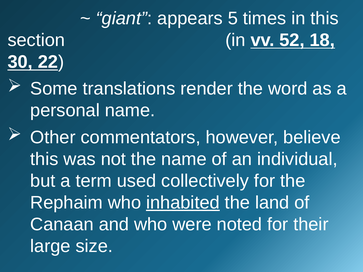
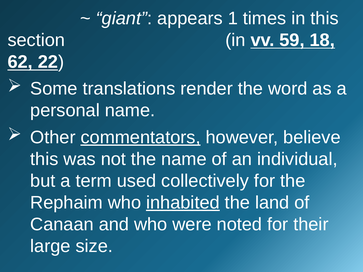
5: 5 -> 1
52: 52 -> 59
30: 30 -> 62
commentators underline: none -> present
